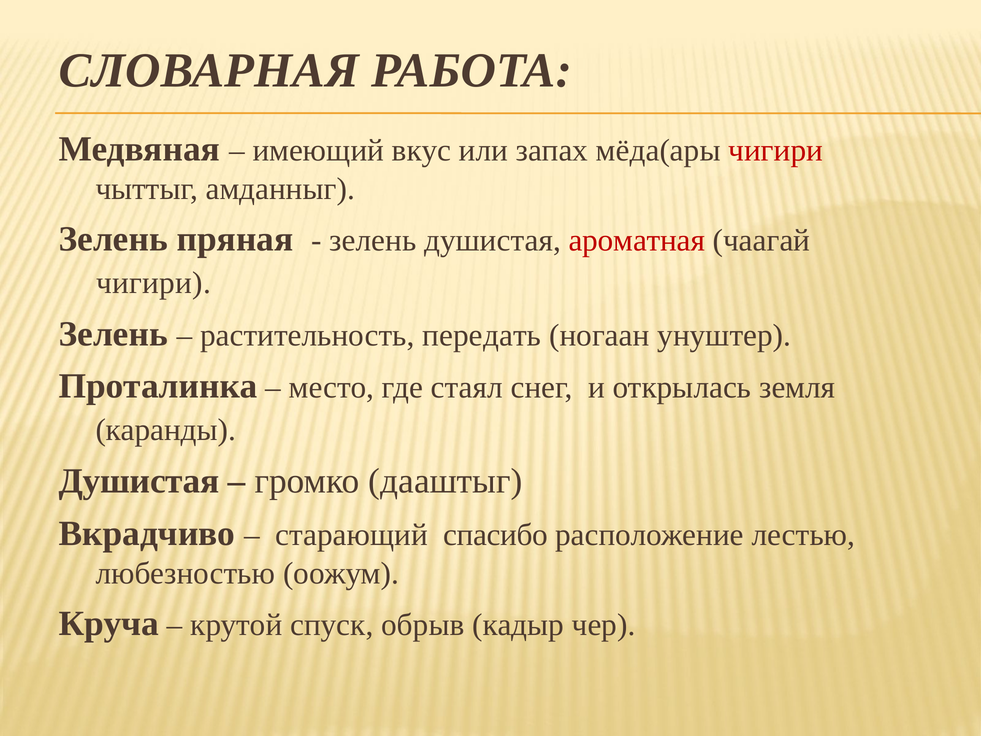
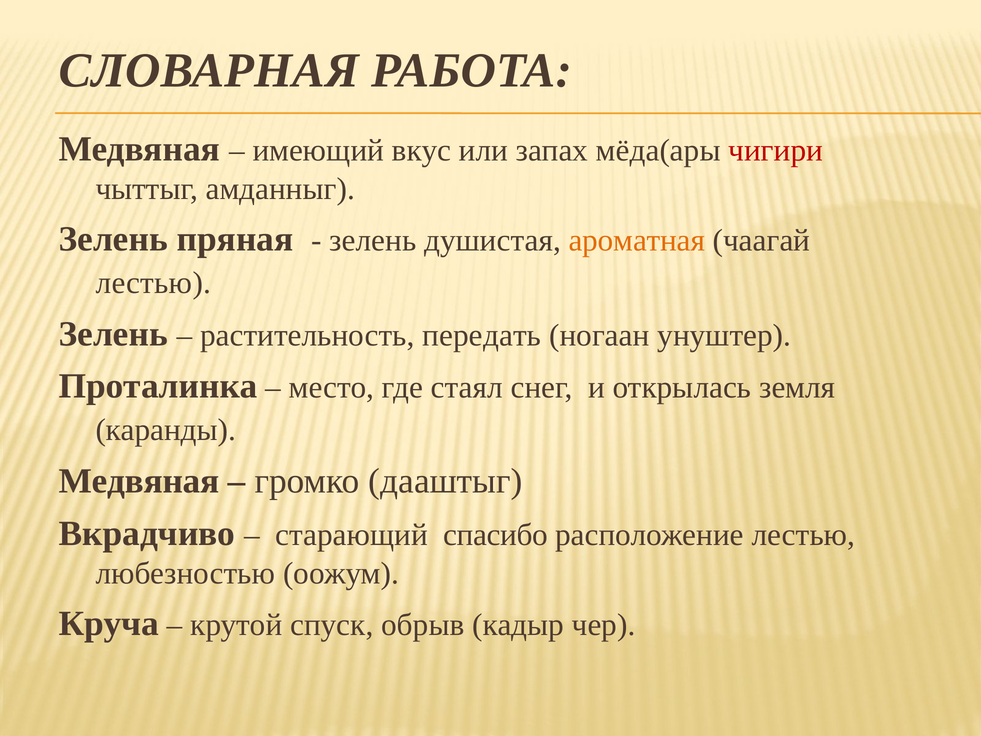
ароматная colour: red -> orange
чигири at (154, 283): чигири -> лестью
Душистая at (139, 481): Душистая -> Медвяная
